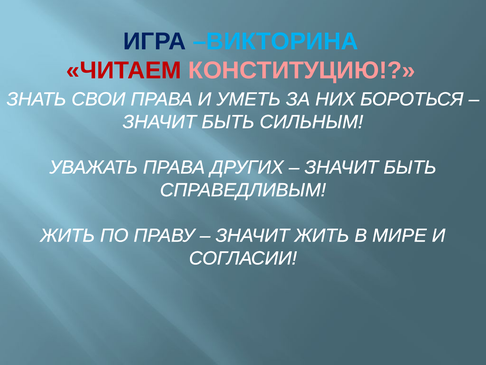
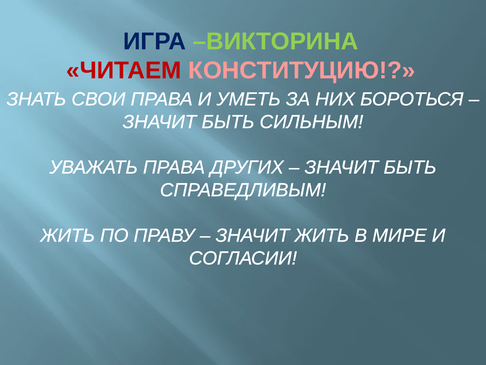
ВИКТОРИНА colour: light blue -> light green
